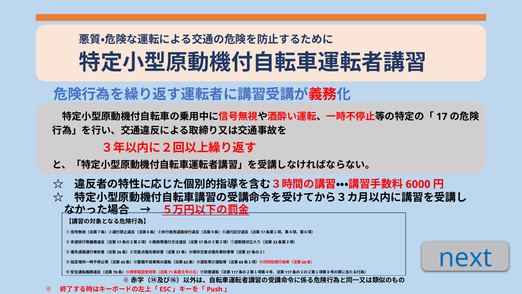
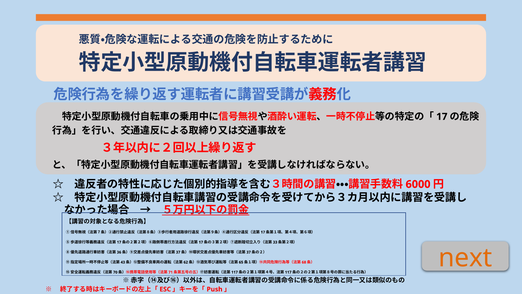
next colour: blue -> orange
